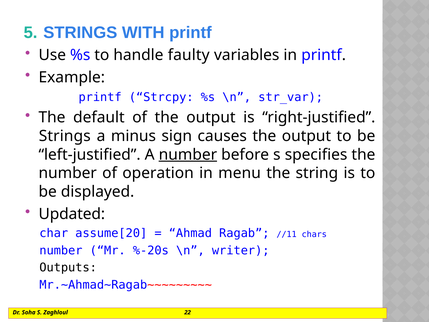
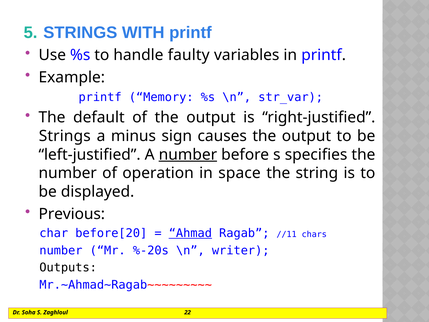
Strcpy: Strcpy -> Memory
menu: menu -> space
Updated: Updated -> Previous
assume[20: assume[20 -> before[20
Ahmad underline: none -> present
